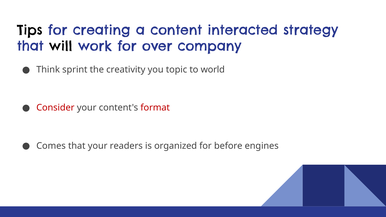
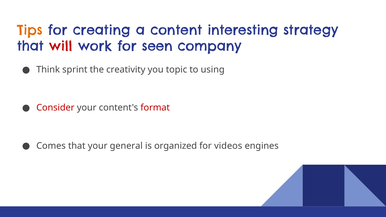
Tips colour: black -> orange
interacted: interacted -> interesting
will colour: black -> red
over: over -> seen
world: world -> using
readers: readers -> general
before: before -> videos
